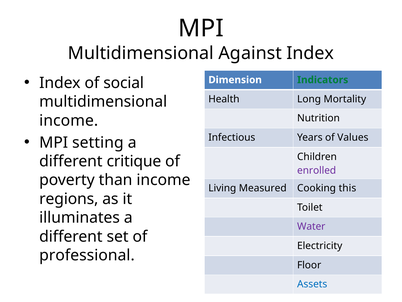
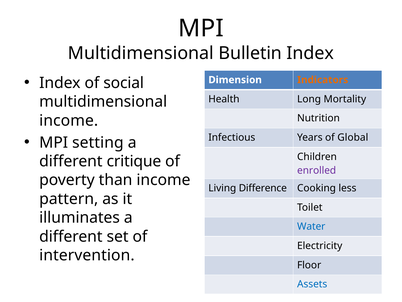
Against: Against -> Bulletin
Indicators colour: green -> orange
Values: Values -> Global
Measured: Measured -> Difference
this: this -> less
regions: regions -> pattern
Water colour: purple -> blue
professional: professional -> intervention
